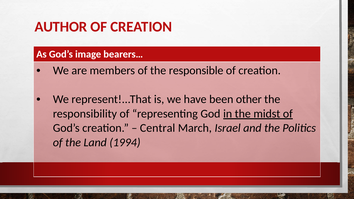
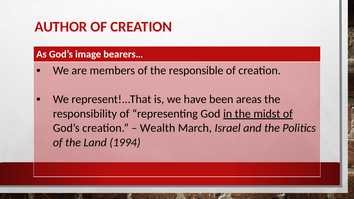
other: other -> areas
Central: Central -> Wealth
